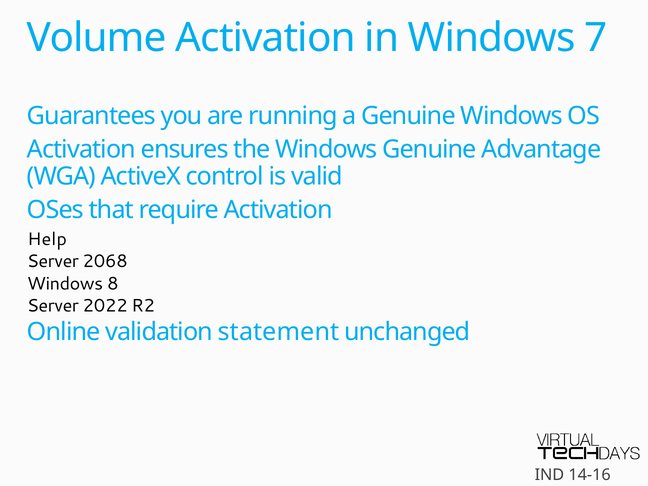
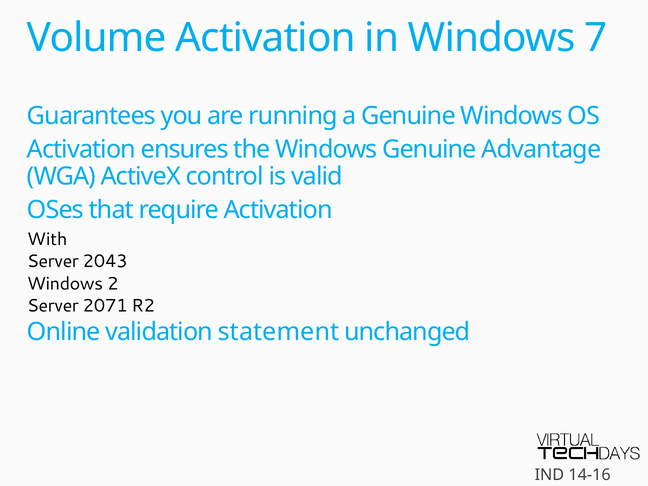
Help: Help -> With
2068: 2068 -> 2043
8: 8 -> 2
2022: 2022 -> 2071
